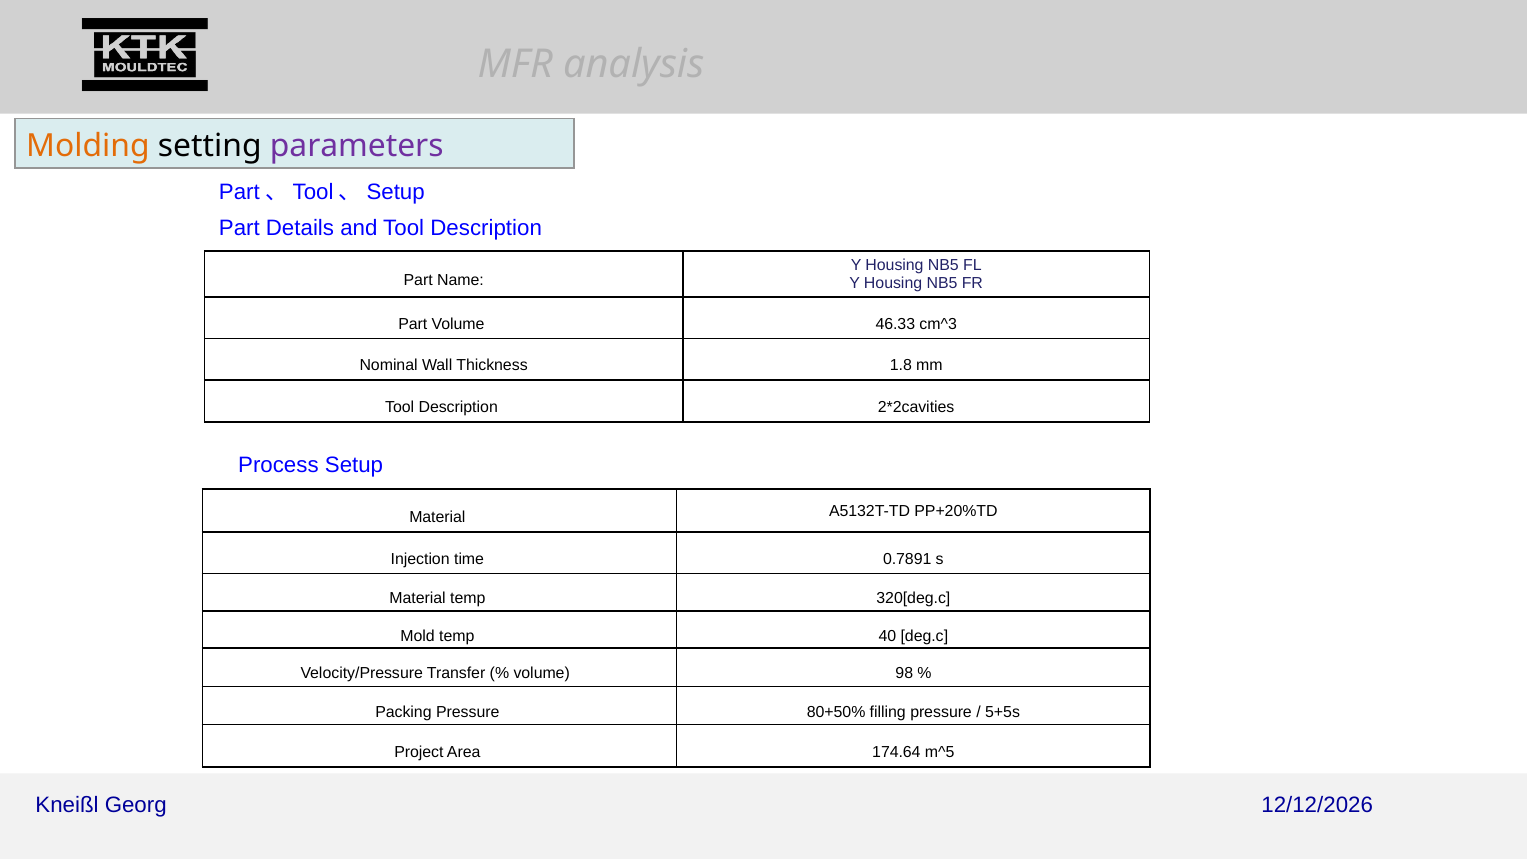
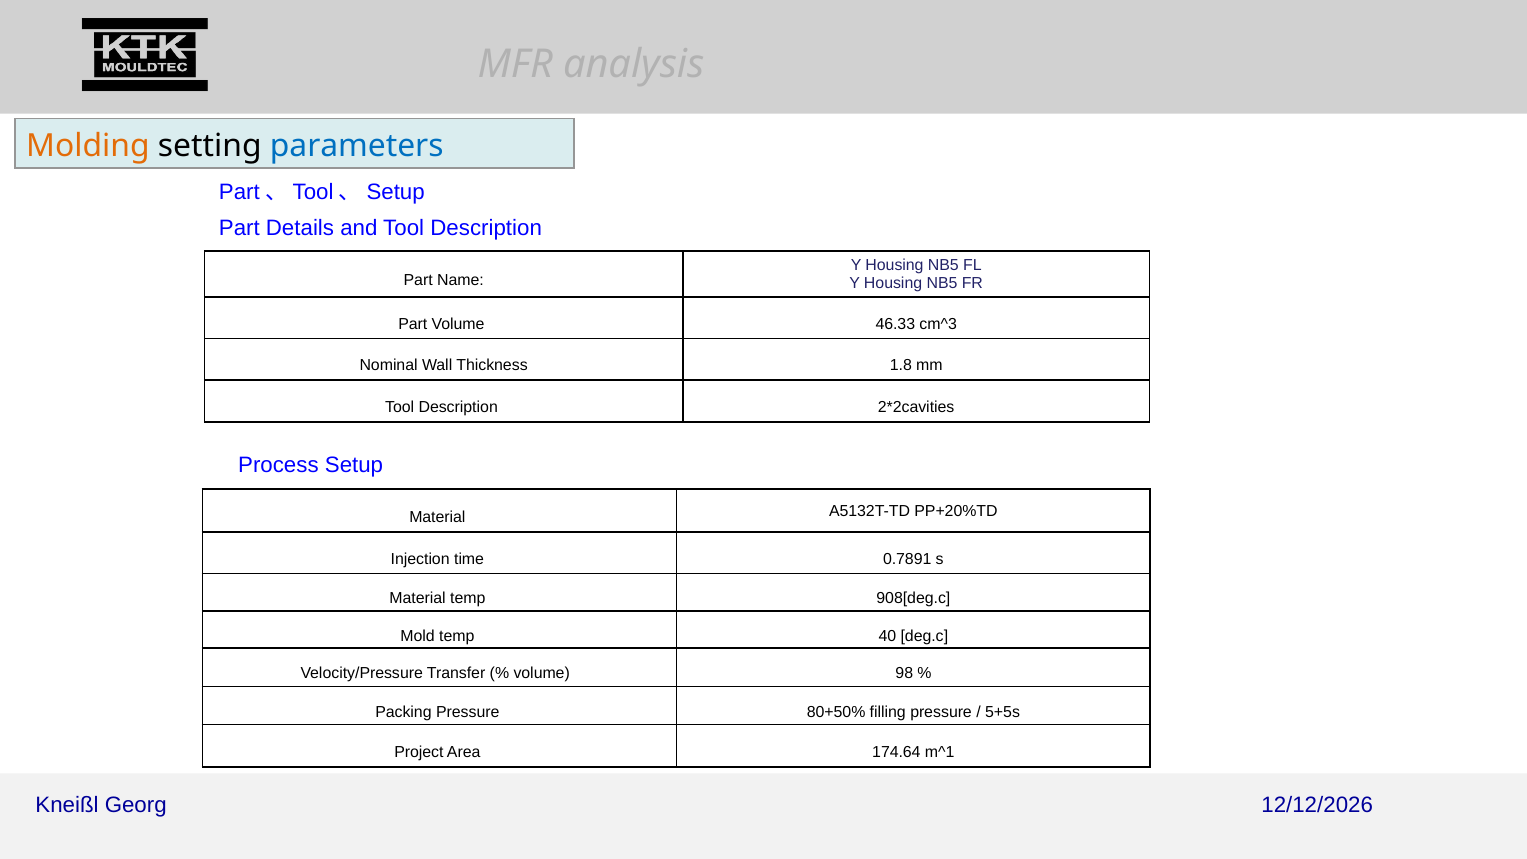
parameters colour: purple -> blue
320[deg.c: 320[deg.c -> 908[deg.c
m^5: m^5 -> m^1
